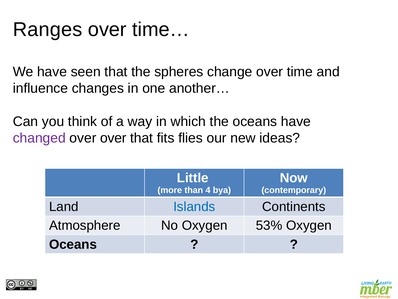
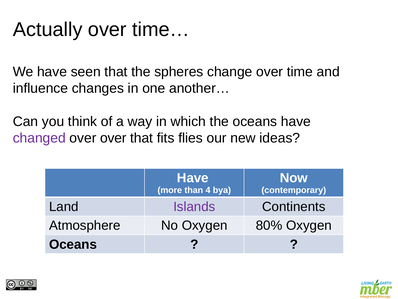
Ranges: Ranges -> Actually
Little at (193, 178): Little -> Have
Islands colour: blue -> purple
53%: 53% -> 80%
